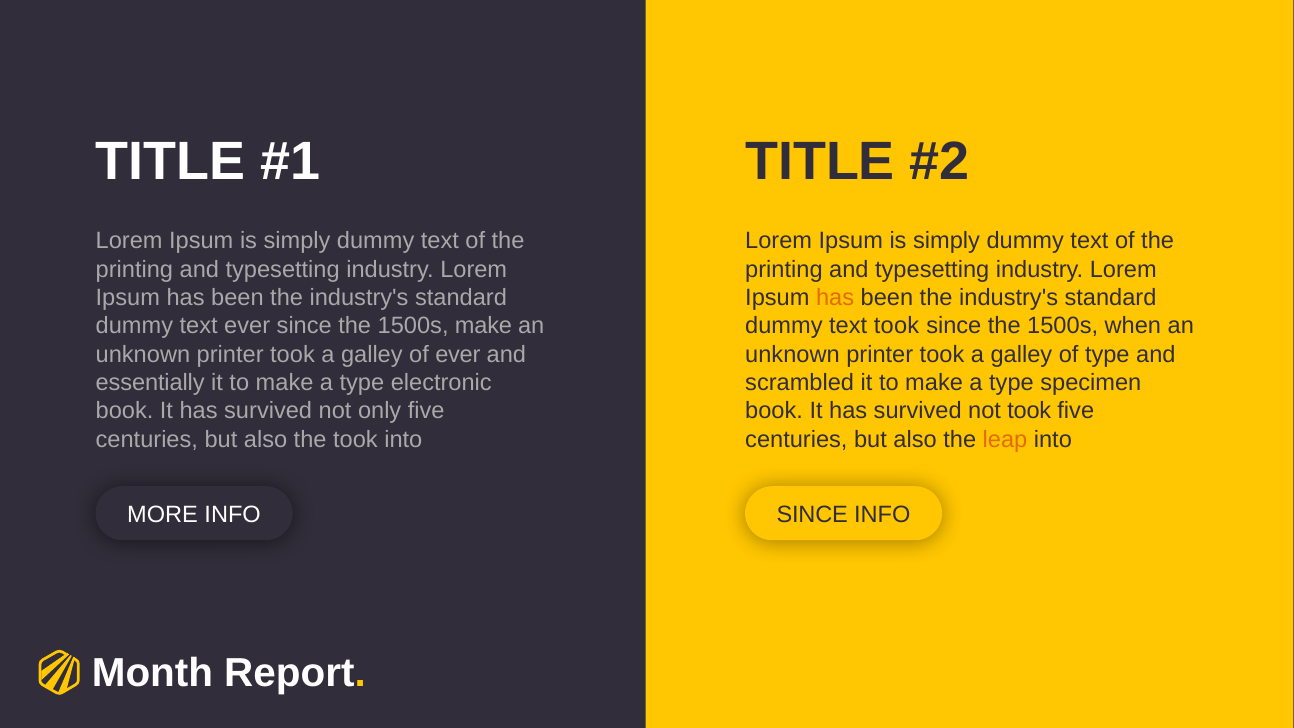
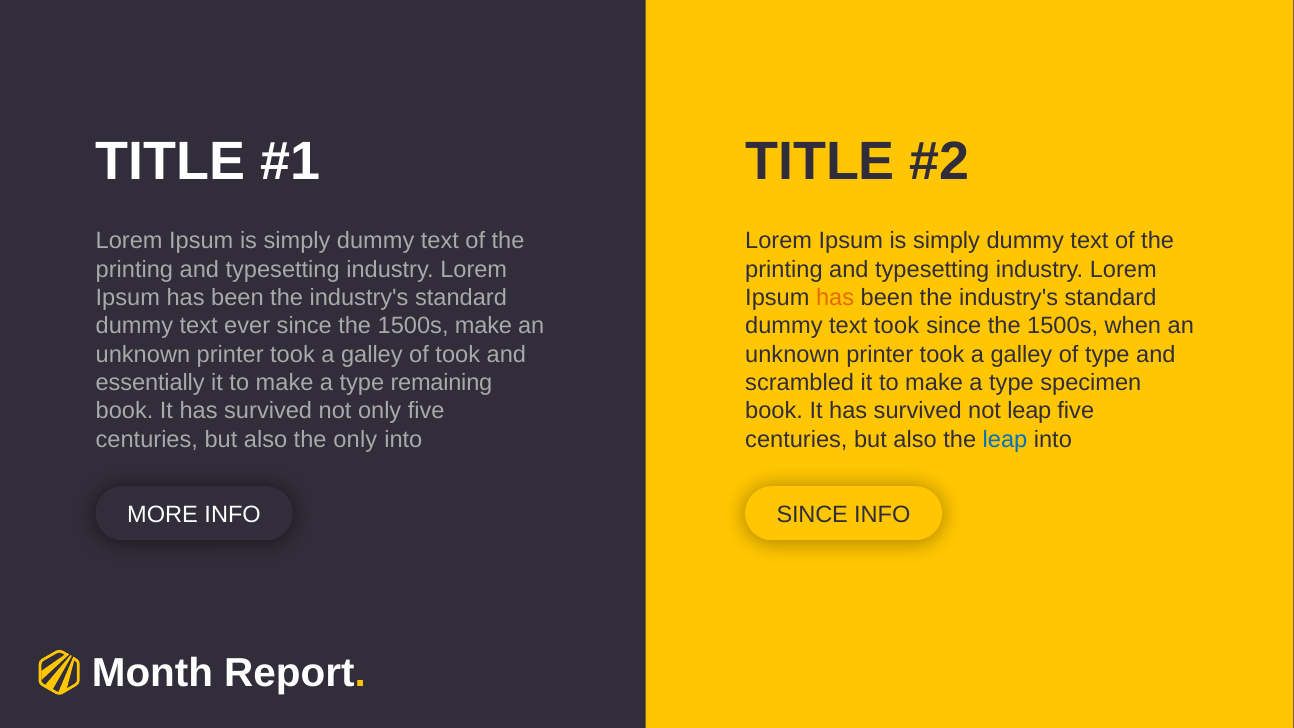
of ever: ever -> took
electronic: electronic -> remaining
not took: took -> leap
the took: took -> only
leap at (1005, 439) colour: orange -> blue
